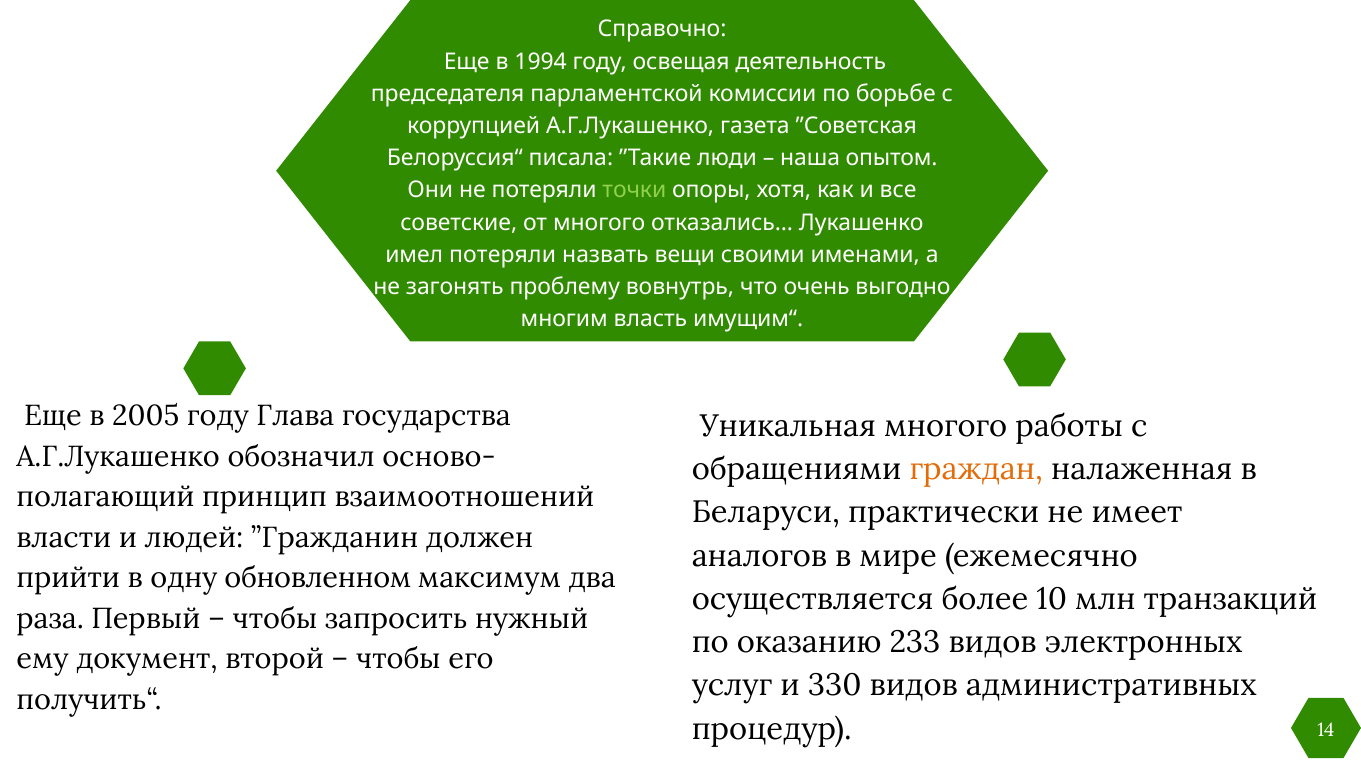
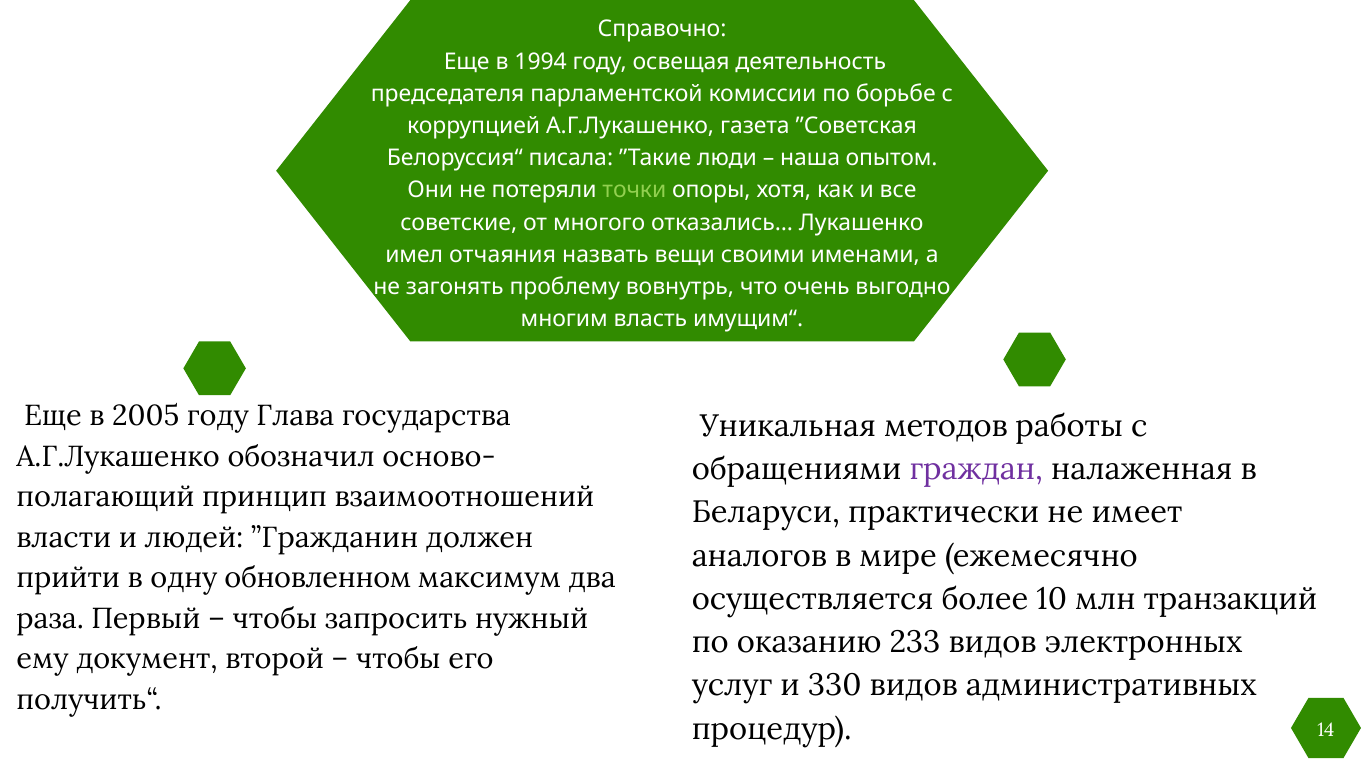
имел потеряли: потеряли -> отчаяния
Уникальная многого: многого -> методов
граждан colour: orange -> purple
